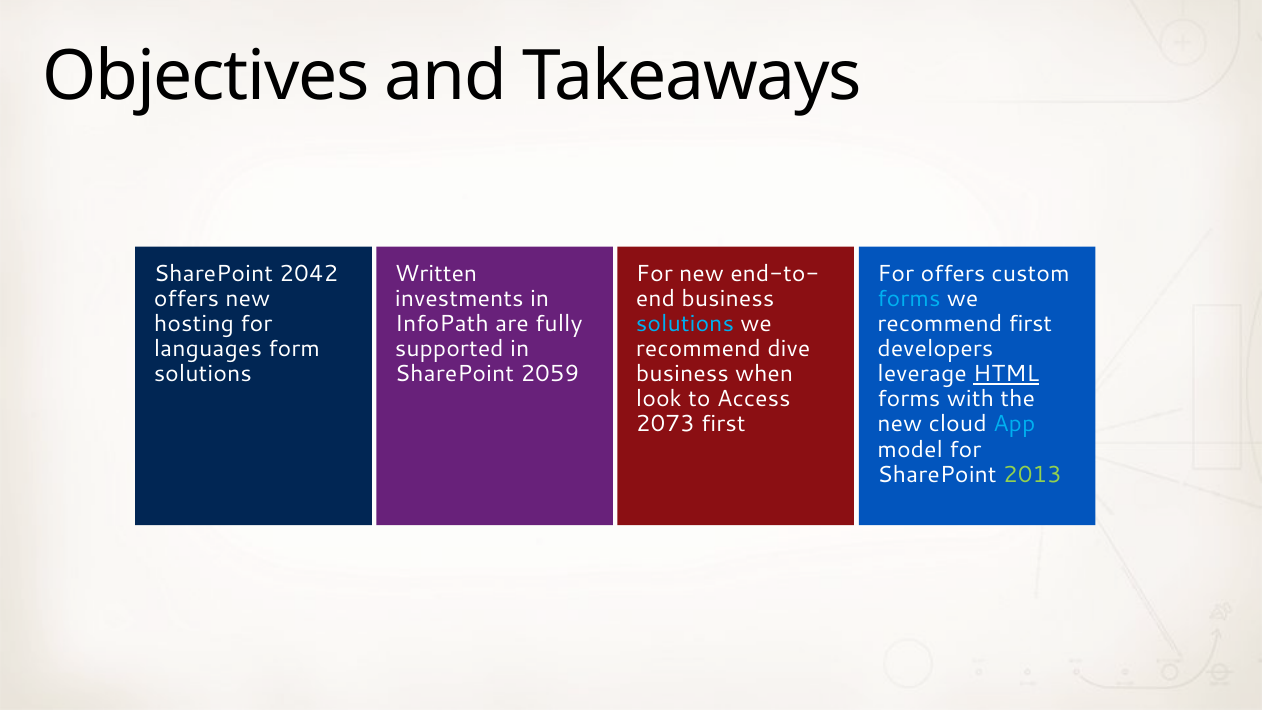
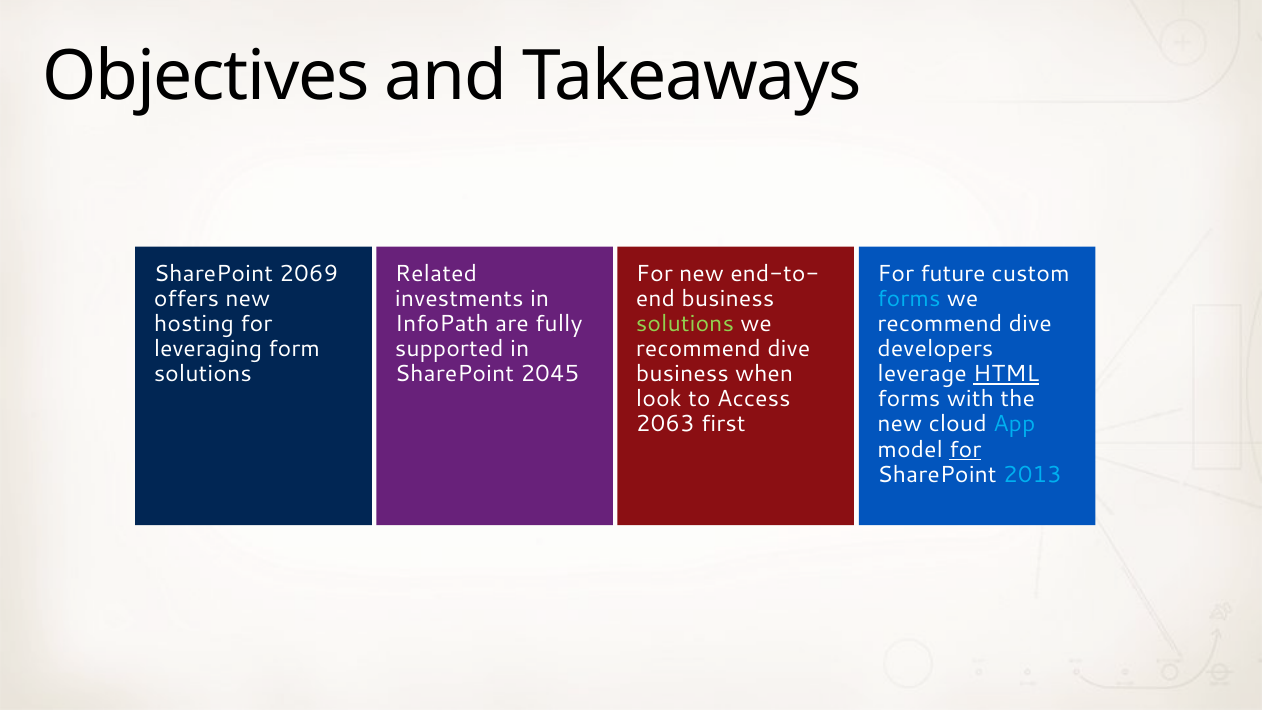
2042: 2042 -> 2069
Written: Written -> Related
For offers: offers -> future
solutions at (685, 324) colour: light blue -> light green
first at (1030, 324): first -> dive
languages: languages -> leveraging
2059: 2059 -> 2045
2073: 2073 -> 2063
for at (965, 449) underline: none -> present
2013 colour: light green -> light blue
